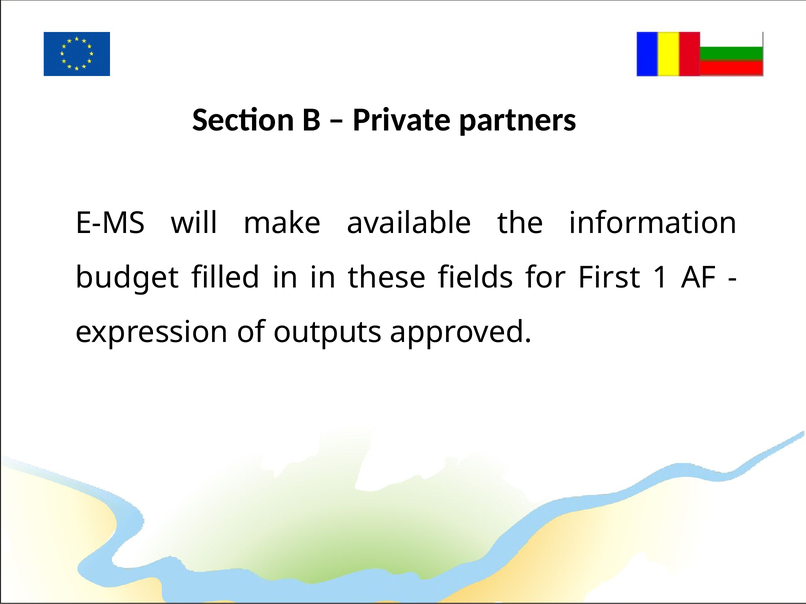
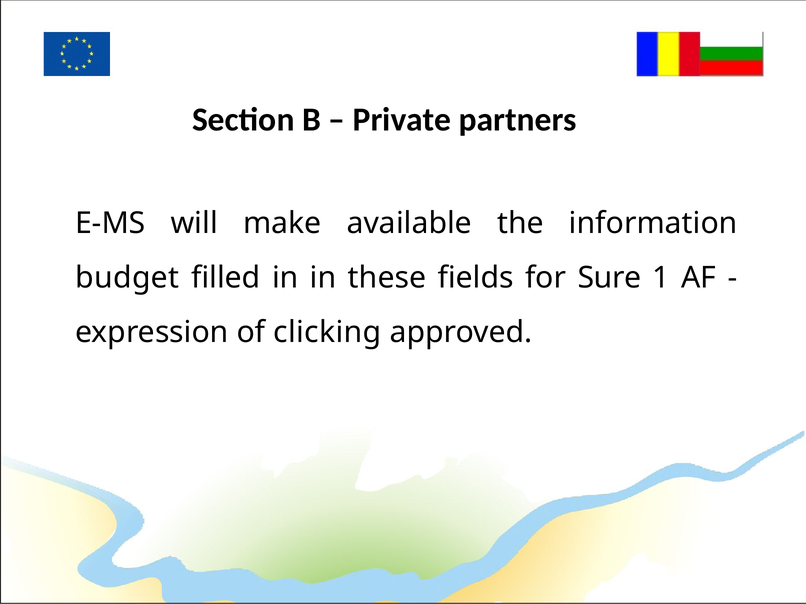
First: First -> Sure
outputs: outputs -> clicking
